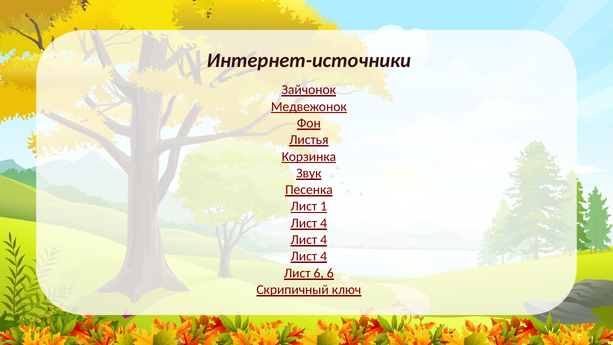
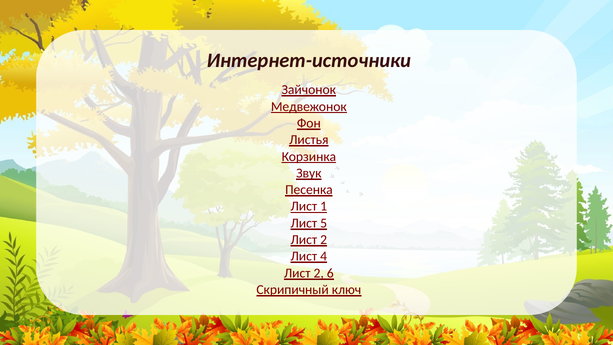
4 at (324, 223): 4 -> 5
4 at (324, 240): 4 -> 2
6 at (319, 273): 6 -> 2
